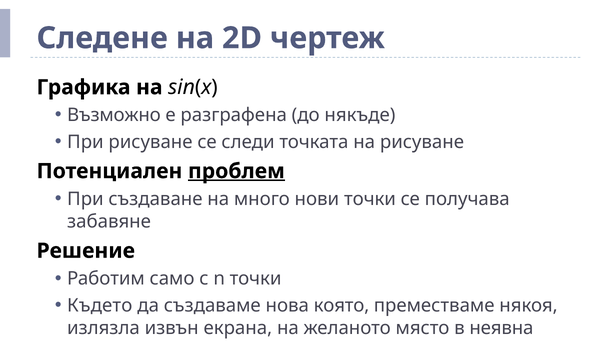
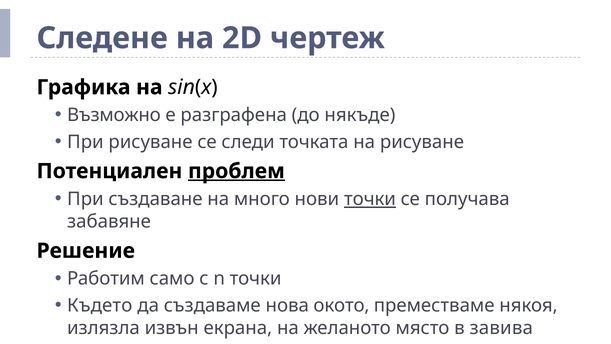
точки at (370, 199) underline: none -> present
която: която -> окото
неявна: неявна -> завива
